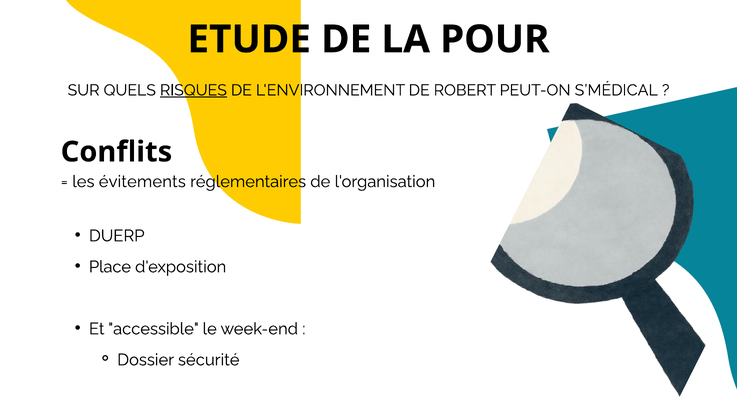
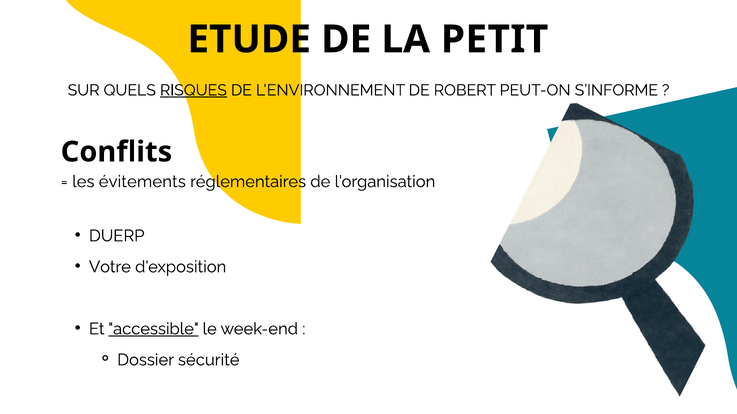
POUR: POUR -> PETIT
S’MÉDICAL: S’MÉDICAL -> S’INFORME
Place: Place -> Votre
accessible underline: none -> present
